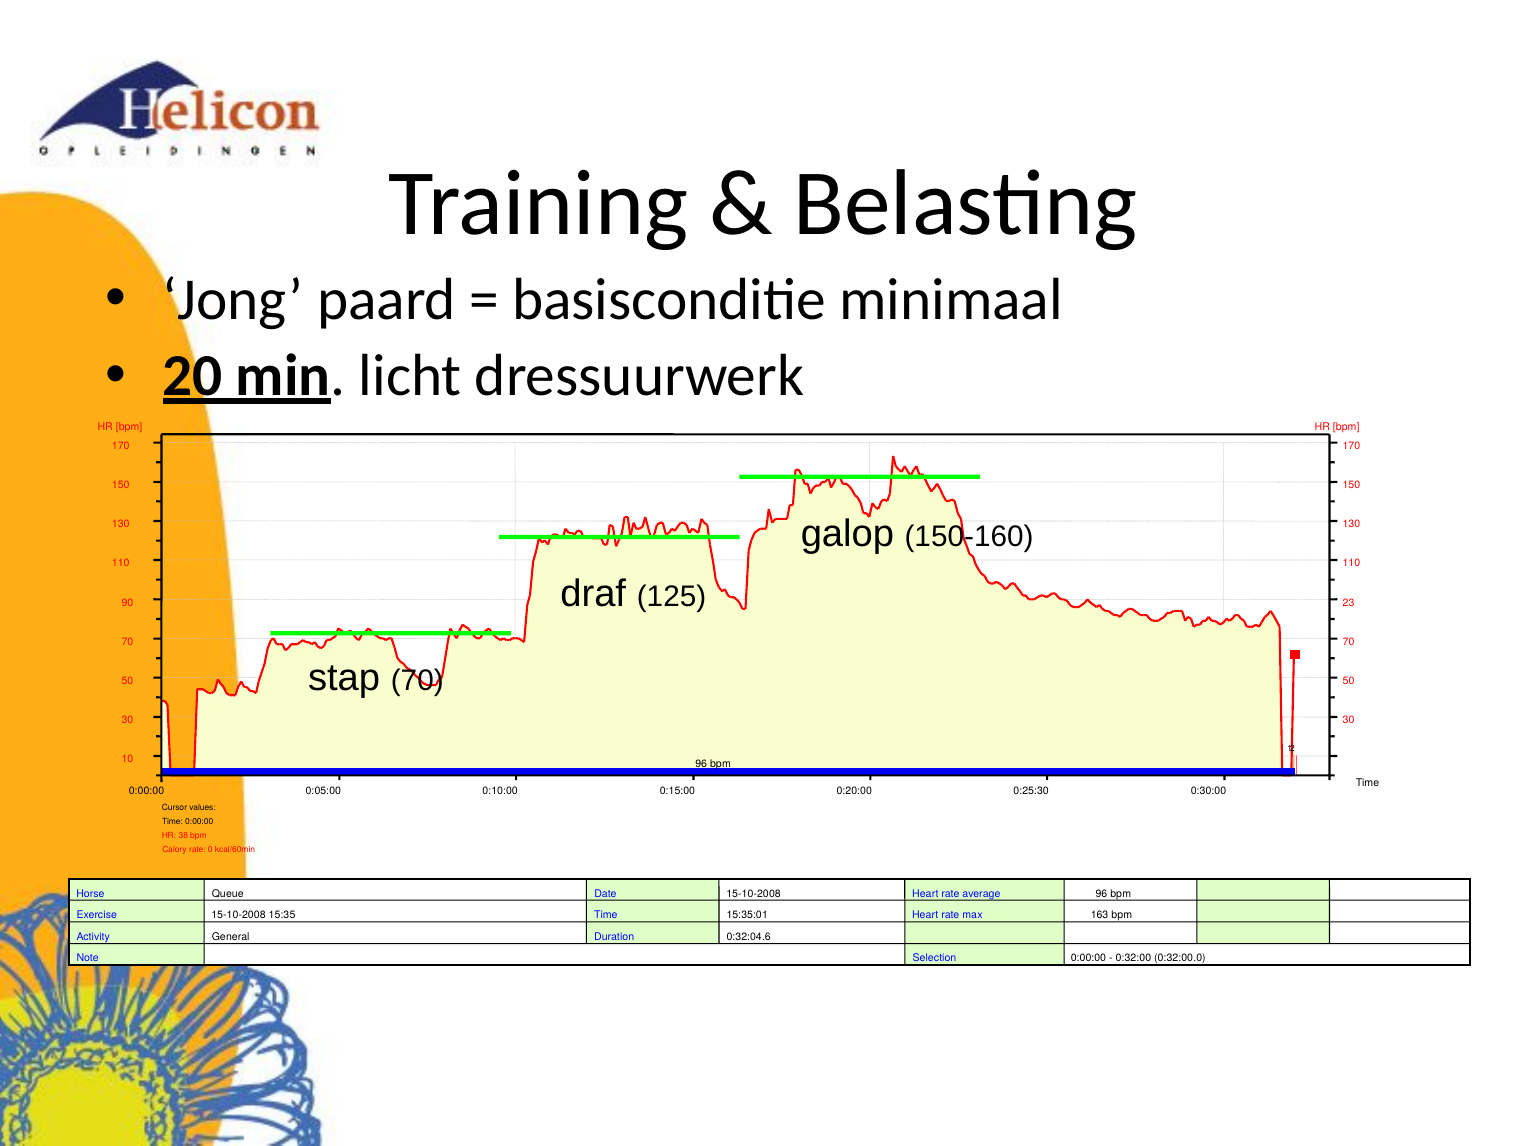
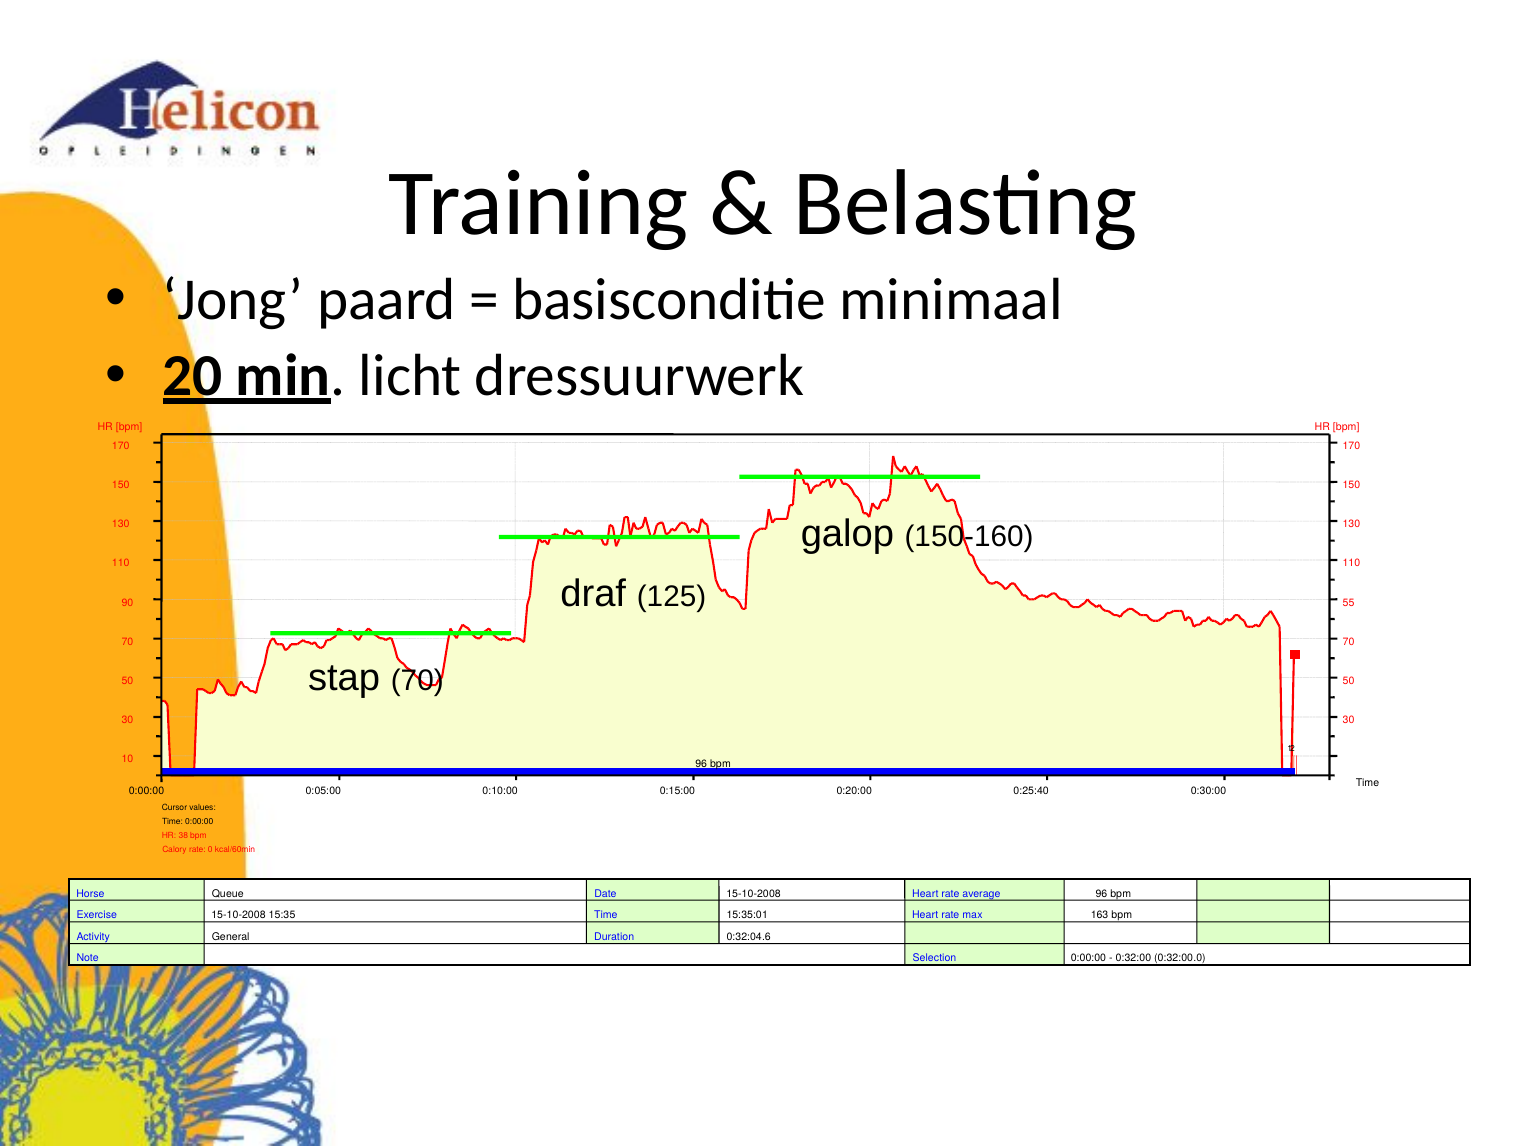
23: 23 -> 55
0:25:30: 0:25:30 -> 0:25:40
